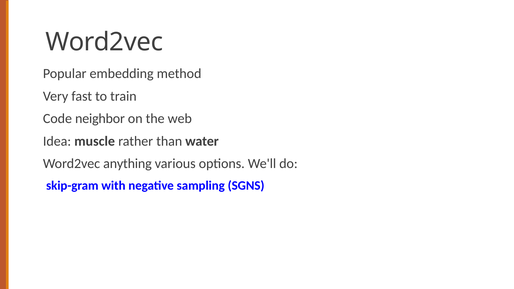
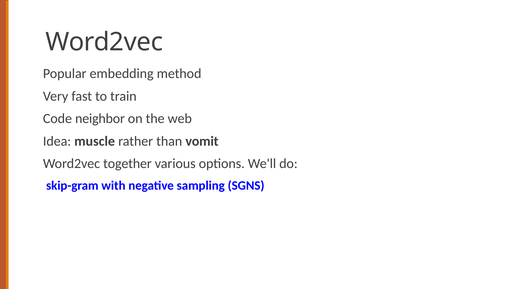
water: water -> vomit
anything: anything -> together
